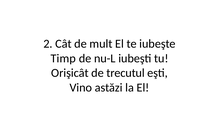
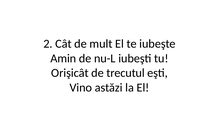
Timp: Timp -> Amin
